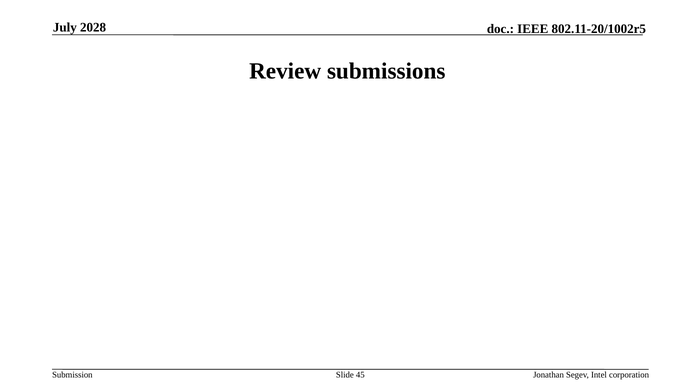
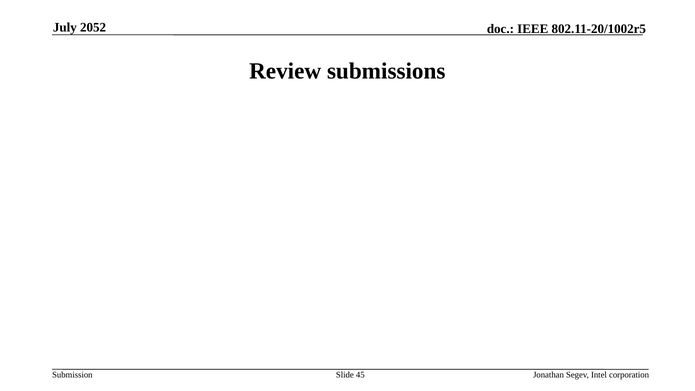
2028: 2028 -> 2052
